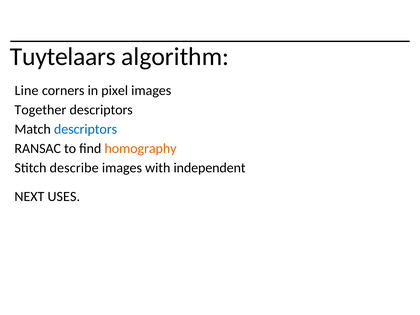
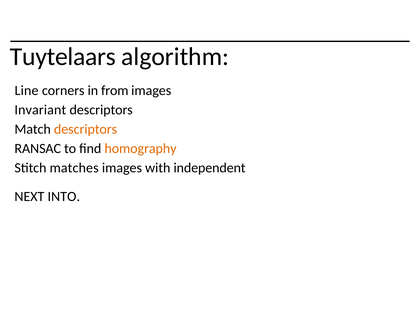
pixel: pixel -> from
Together: Together -> Invariant
descriptors at (86, 129) colour: blue -> orange
describe: describe -> matches
USES: USES -> INTO
